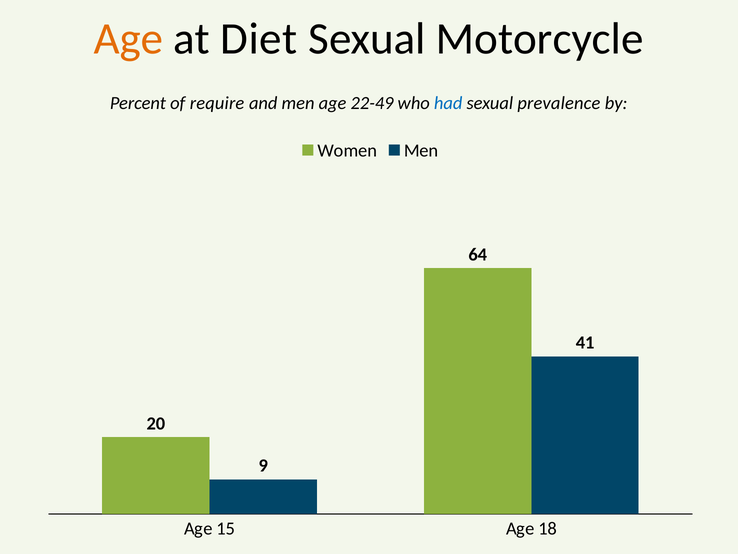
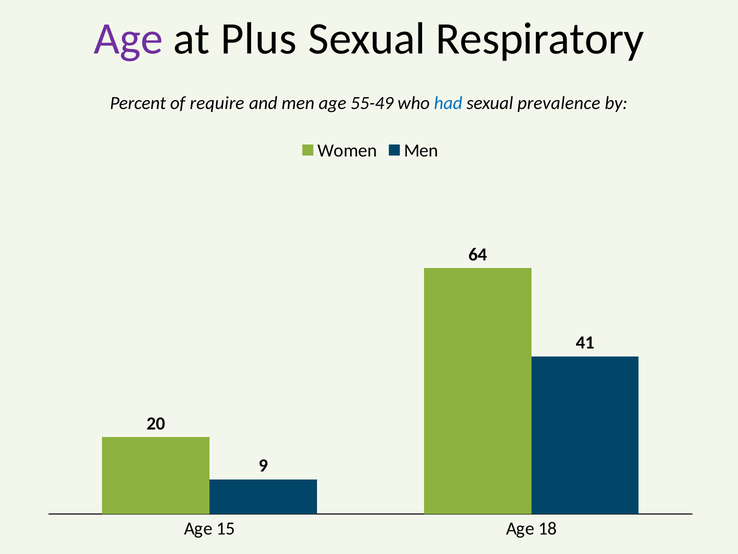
Age at (129, 39) colour: orange -> purple
Diet: Diet -> Plus
Motorcycle: Motorcycle -> Respiratory
22-49: 22-49 -> 55-49
